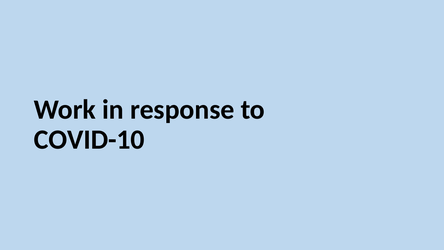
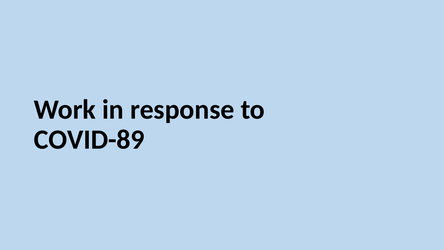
COVID-10: COVID-10 -> COVID-89
